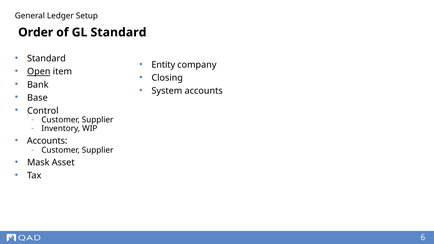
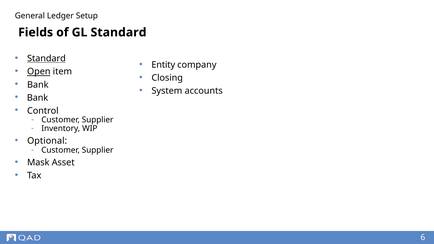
Order: Order -> Fields
Standard at (46, 59) underline: none -> present
Base at (37, 98): Base -> Bank
Accounts at (47, 141): Accounts -> Optional
